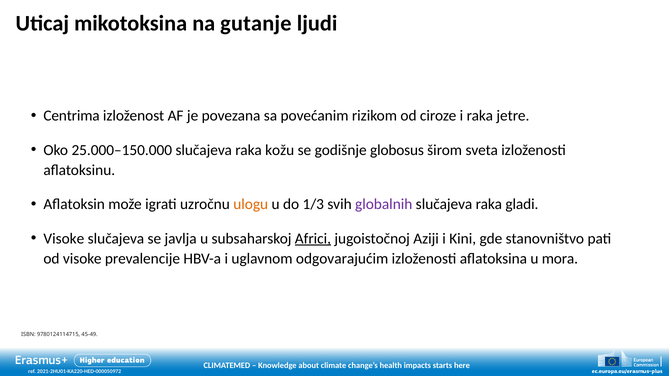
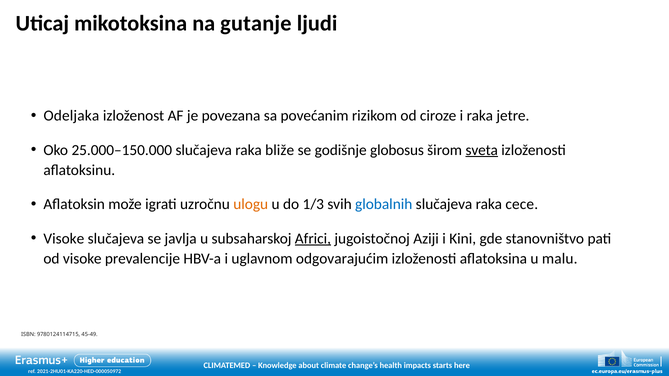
Centrima: Centrima -> Odeljaka
kožu: kožu -> bliže
sveta underline: none -> present
globalnih colour: purple -> blue
gladi: gladi -> cece
mora: mora -> malu
